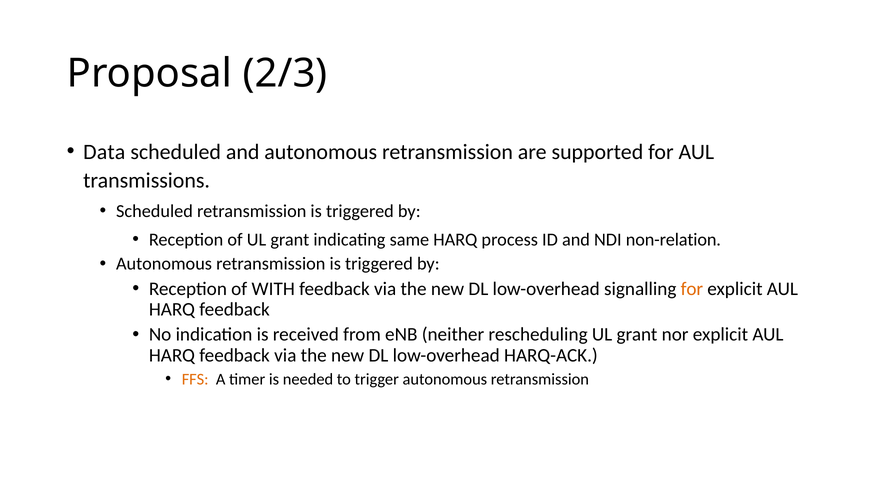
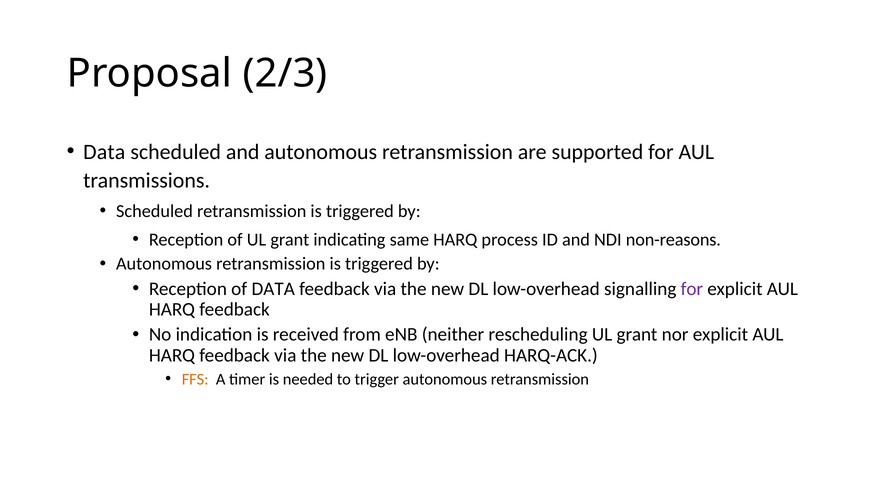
non-relation: non-relation -> non-reasons
of WITH: WITH -> DATA
for at (692, 289) colour: orange -> purple
